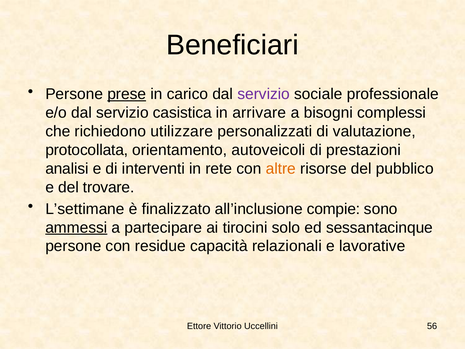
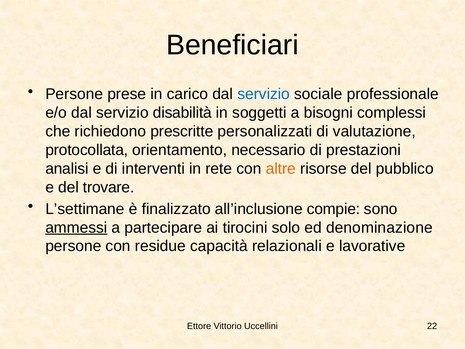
prese underline: present -> none
servizio at (264, 94) colour: purple -> blue
casistica: casistica -> disabilità
arrivare: arrivare -> soggetti
utilizzare: utilizzare -> prescritte
autoveicoli: autoveicoli -> necessario
sessantacinque: sessantacinque -> denominazione
56: 56 -> 22
